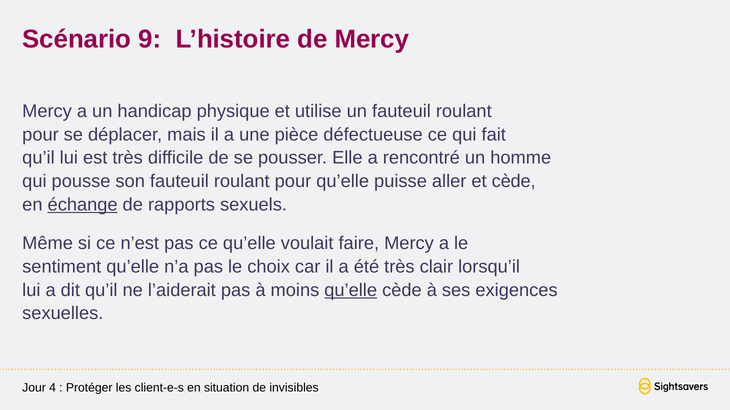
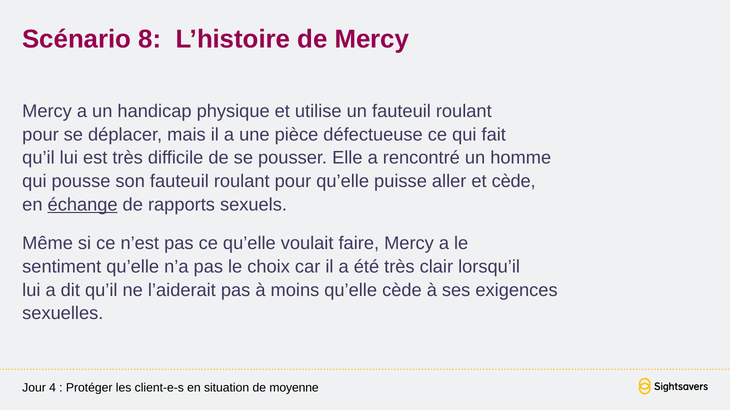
9: 9 -> 8
qu’elle at (351, 290) underline: present -> none
invisibles: invisibles -> moyenne
